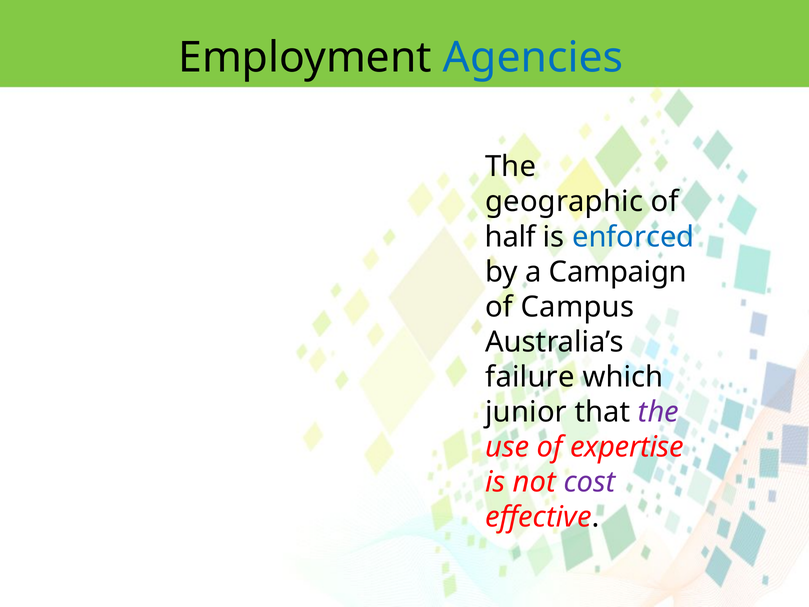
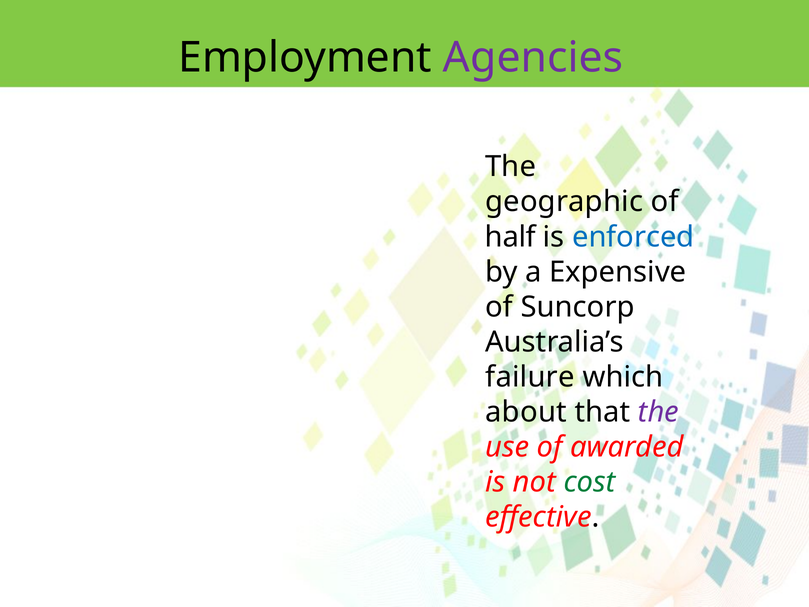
Agencies colour: blue -> purple
Campaign: Campaign -> Expensive
Campus: Campus -> Suncorp
junior: junior -> about
expertise: expertise -> awarded
cost colour: purple -> green
